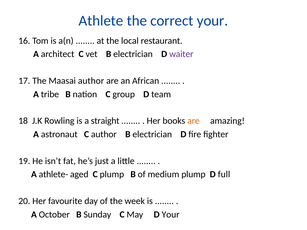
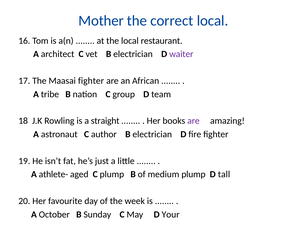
Athlete: Athlete -> Mother
correct your: your -> local
Maasai author: author -> fighter
are at (193, 121) colour: orange -> purple
full: full -> tall
